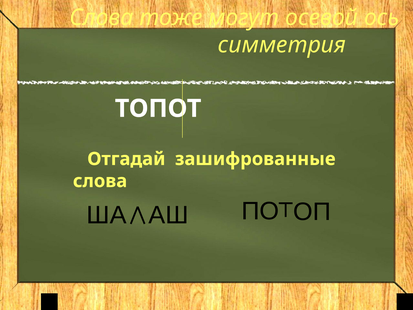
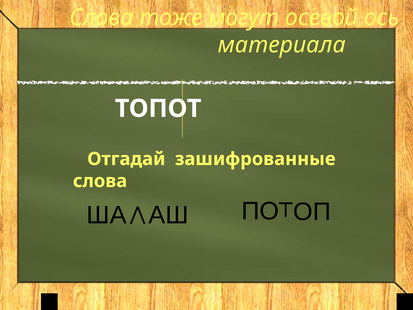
симметрия: симметрия -> материала
